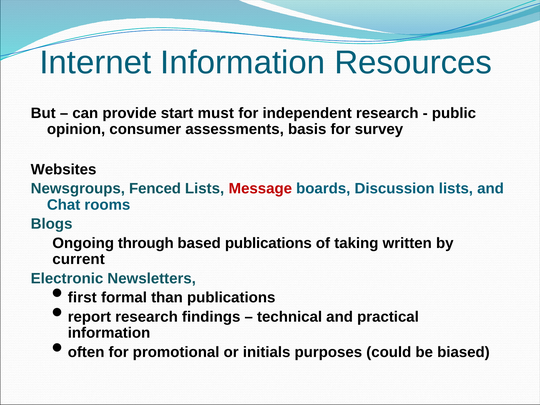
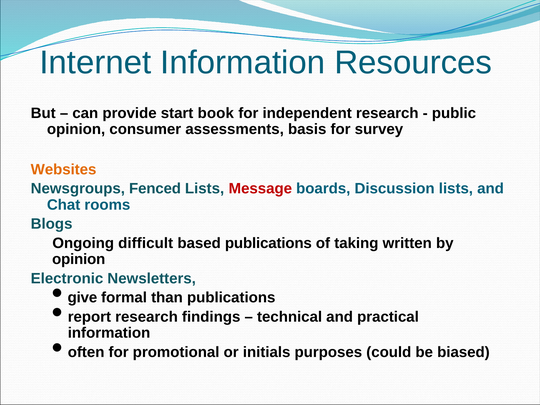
must: must -> book
Websites colour: black -> orange
through: through -> difficult
current at (79, 259): current -> opinion
first: first -> give
